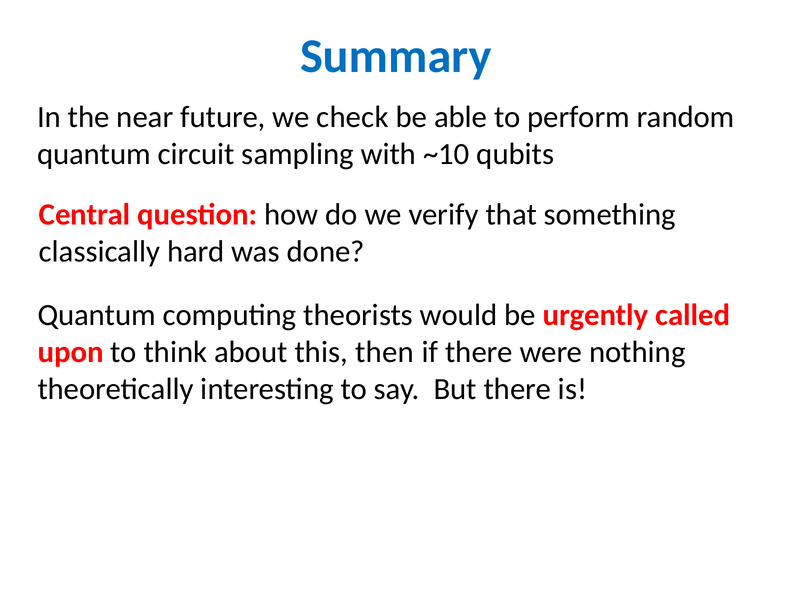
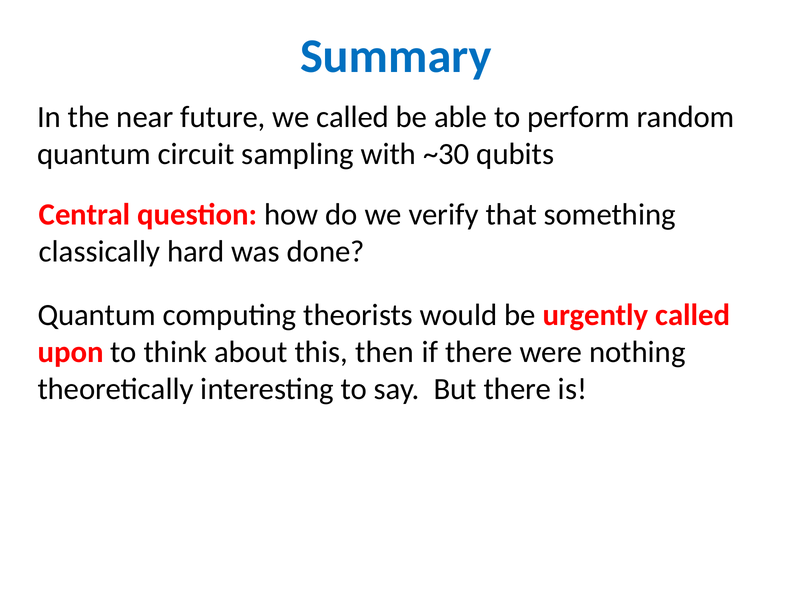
we check: check -> called
~10: ~10 -> ~30
